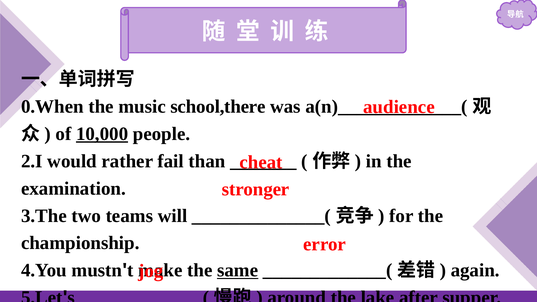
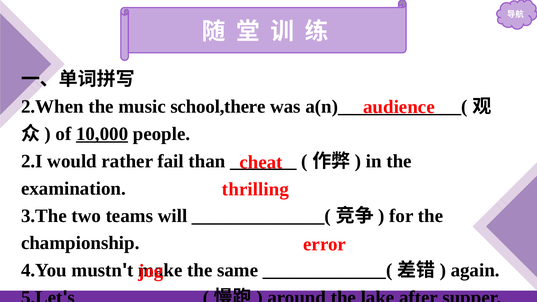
0.When: 0.When -> 2.When
stronger: stronger -> thrilling
same underline: present -> none
